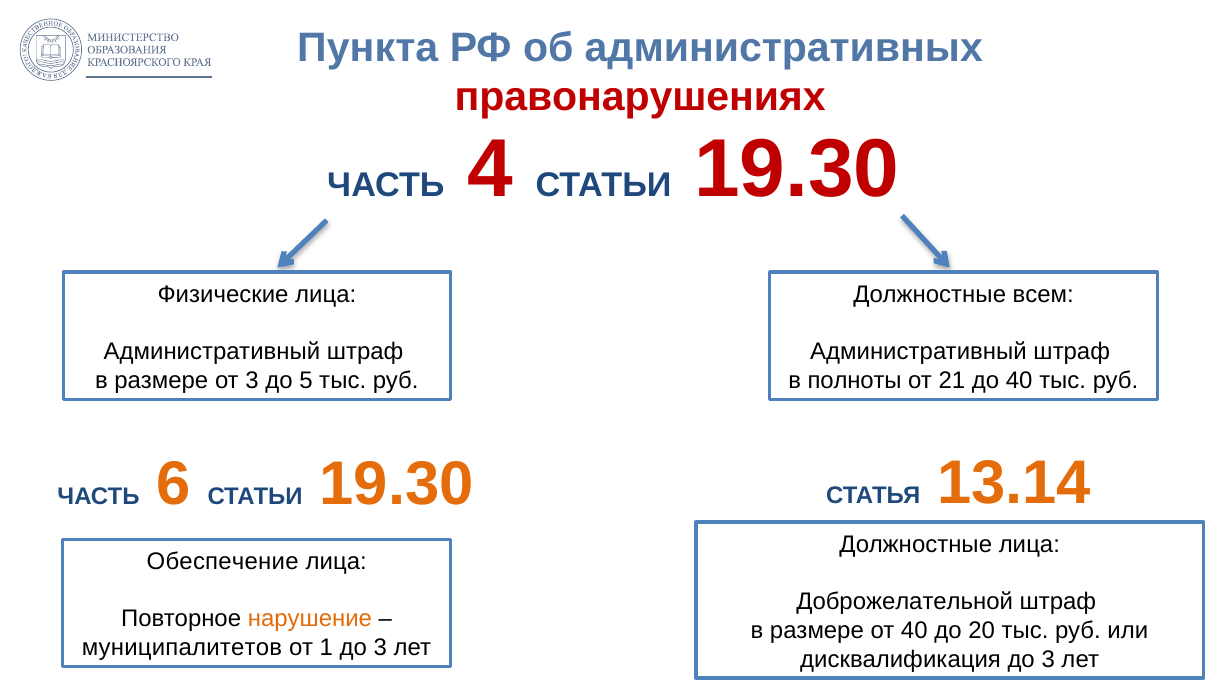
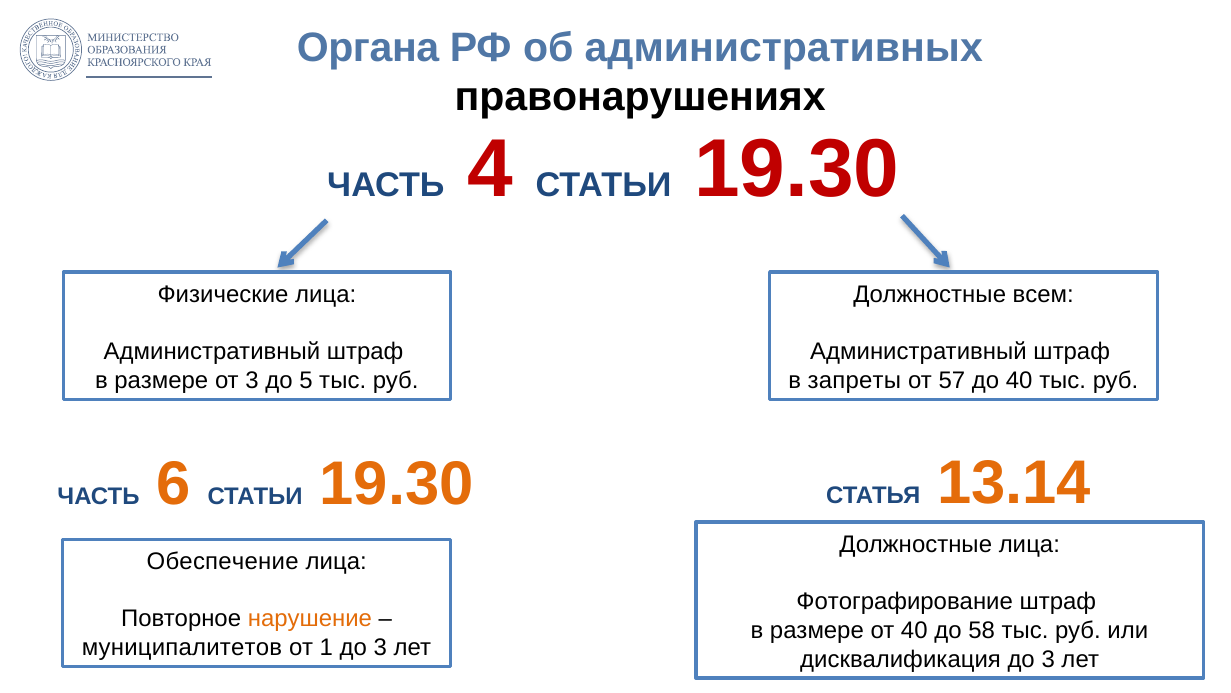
Пункта: Пункта -> Органа
правонарушениях colour: red -> black
полноты: полноты -> запреты
21: 21 -> 57
Доброжелательной: Доброжелательной -> Фотографирование
20: 20 -> 58
